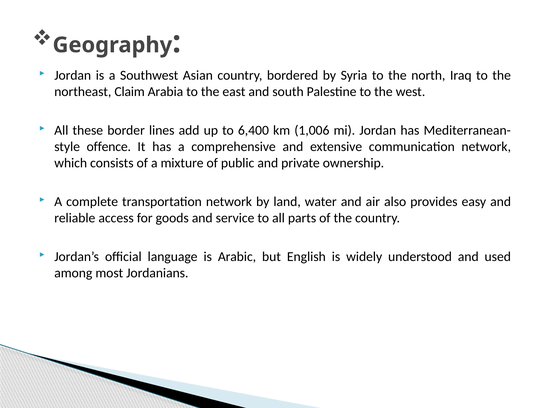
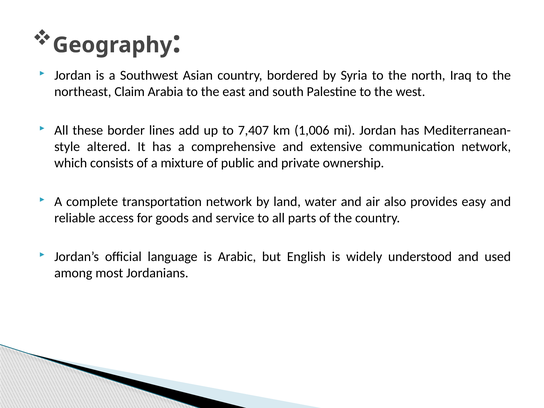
6,400: 6,400 -> 7,407
offence: offence -> altered
